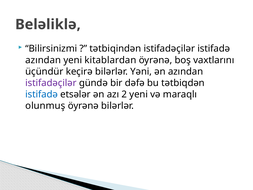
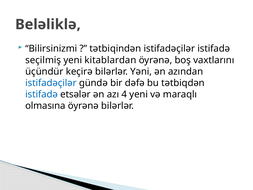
azından at (43, 60): azından -> seçilmiş
istifadəçilər at (51, 83) colour: purple -> blue
2: 2 -> 4
olunmuş: olunmuş -> olmasına
